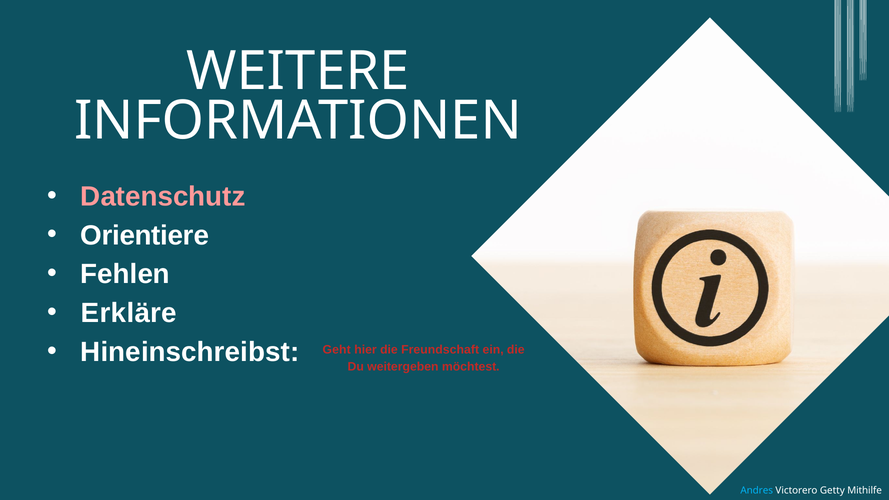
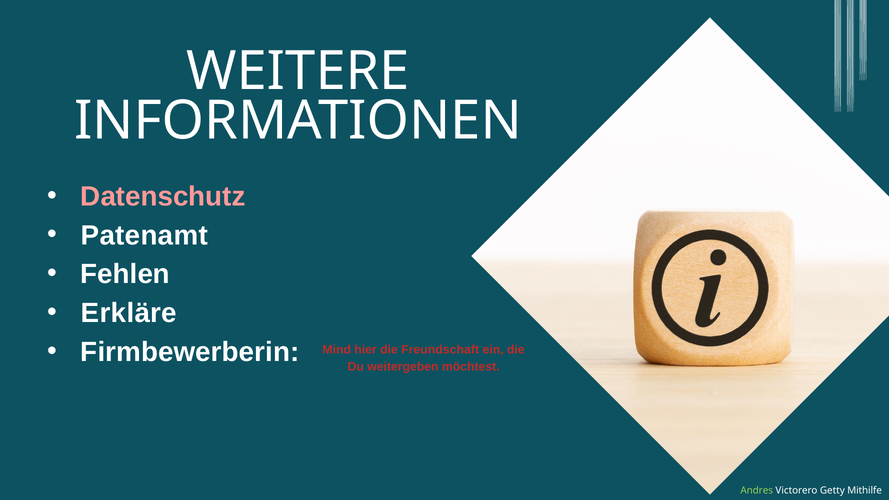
Orientiere: Orientiere -> Patenamt
Hineinschreibst: Hineinschreibst -> Firmbewerberin
Geht: Geht -> Mind
Andres colour: light blue -> light green
